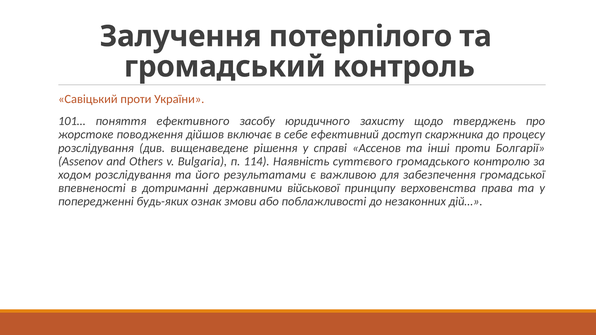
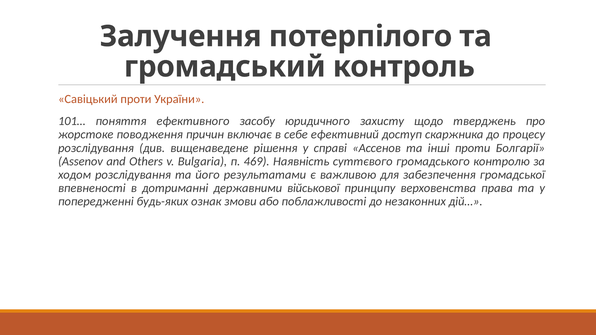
дійшов: дійшов -> причин
114: 114 -> 469
